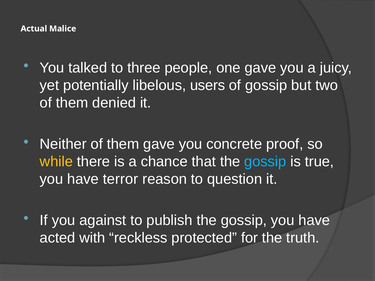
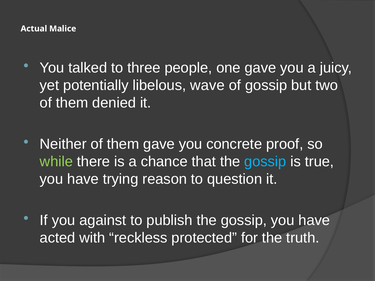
users: users -> wave
while colour: yellow -> light green
terror: terror -> trying
